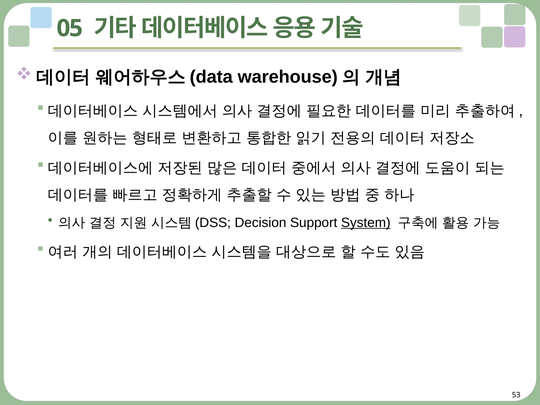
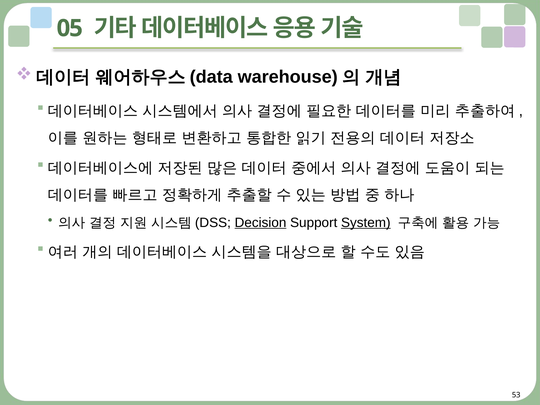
Decision underline: none -> present
